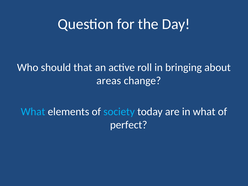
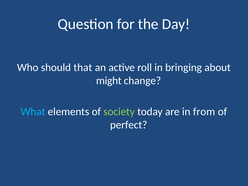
areas: areas -> might
society colour: light blue -> light green
in what: what -> from
